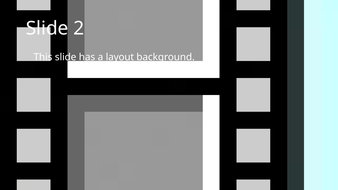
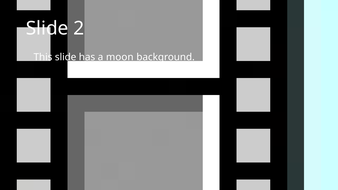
layout: layout -> moon
